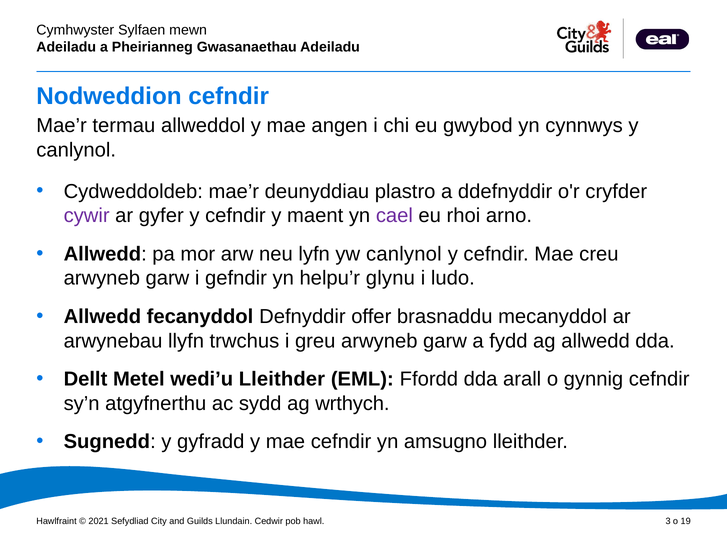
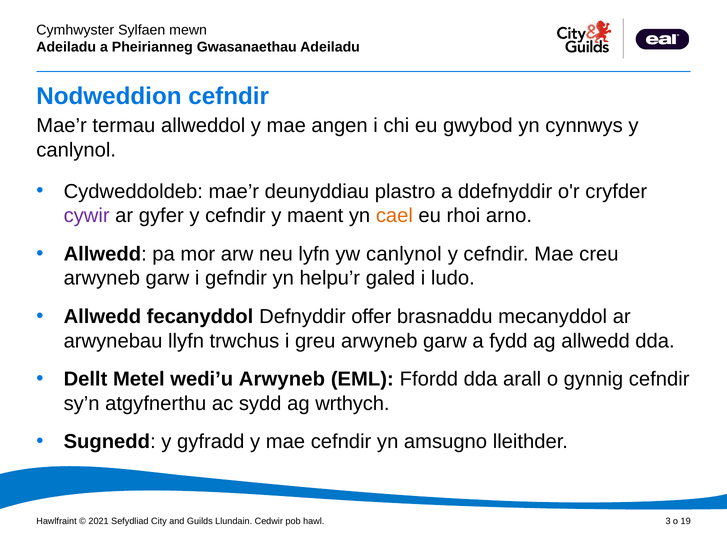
cael colour: purple -> orange
glynu: glynu -> galed
wedi’u Lleithder: Lleithder -> Arwyneb
